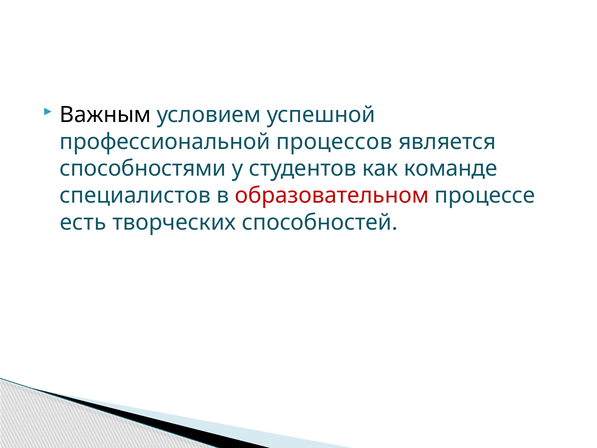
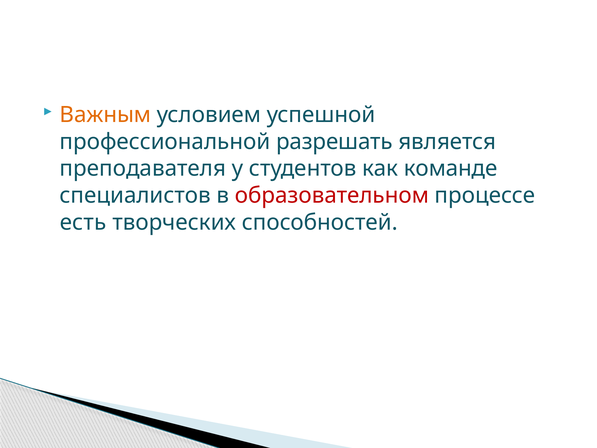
Важным colour: black -> orange
процессов: процессов -> разрешать
способностями: способностями -> преподавателя
